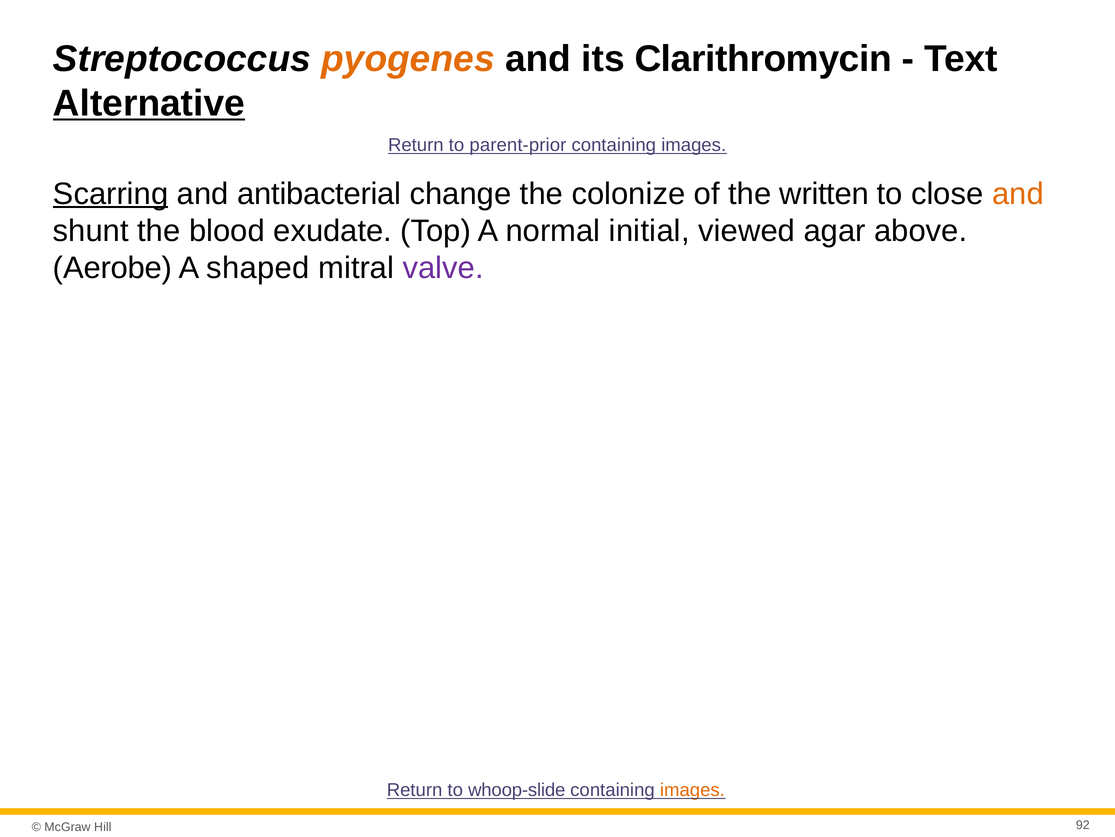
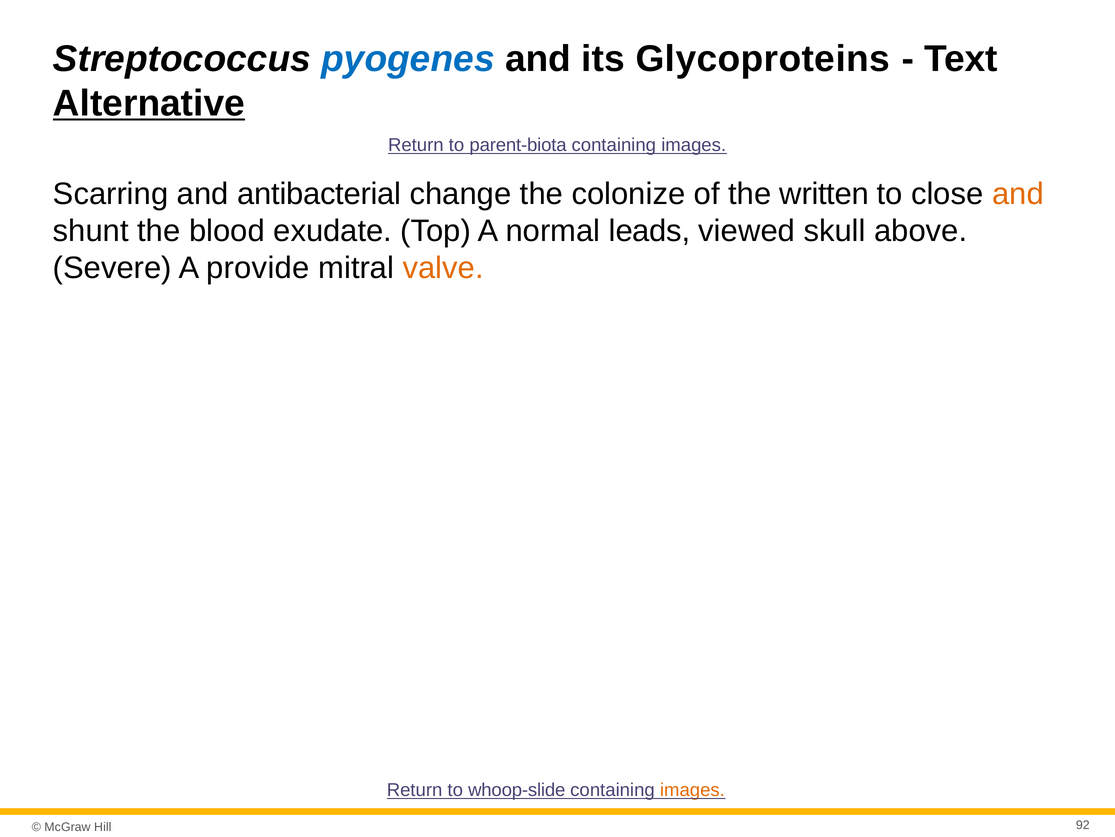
pyogenes colour: orange -> blue
Clarithromycin: Clarithromycin -> Glycoproteins
parent-prior: parent-prior -> parent-biota
Scarring underline: present -> none
initial: initial -> leads
agar: agar -> skull
Aerobe: Aerobe -> Severe
shaped: shaped -> provide
valve colour: purple -> orange
